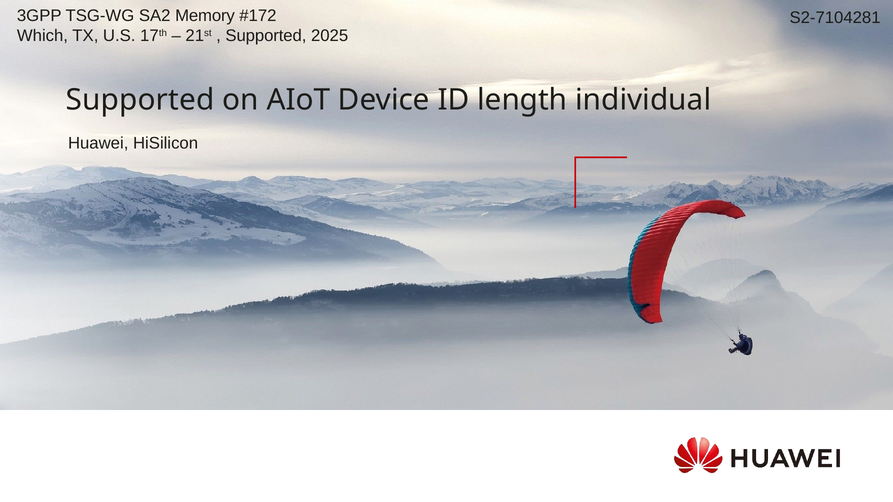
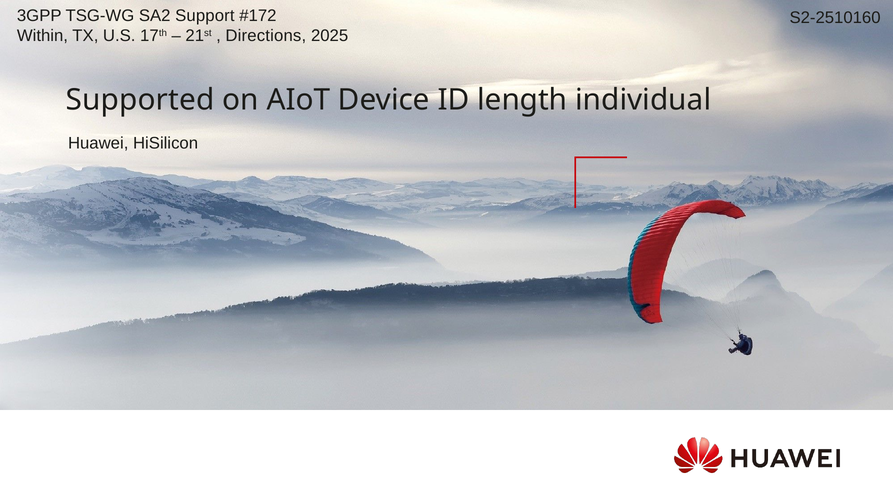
Memory: Memory -> Support
S2-7104281: S2-7104281 -> S2-2510160
Which: Which -> Within
Supported at (266, 36): Supported -> Directions
